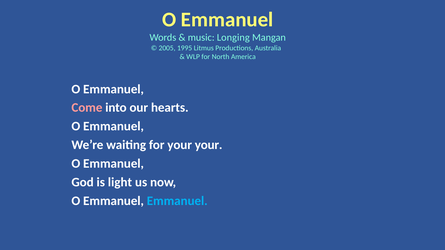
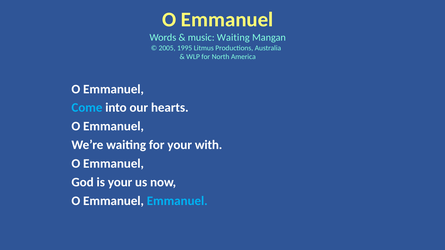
music Longing: Longing -> Waiting
Come colour: pink -> light blue
your your: your -> with
is light: light -> your
